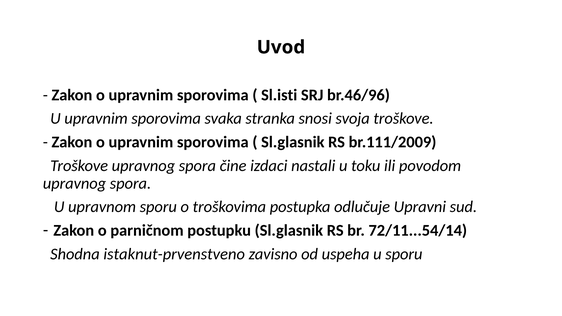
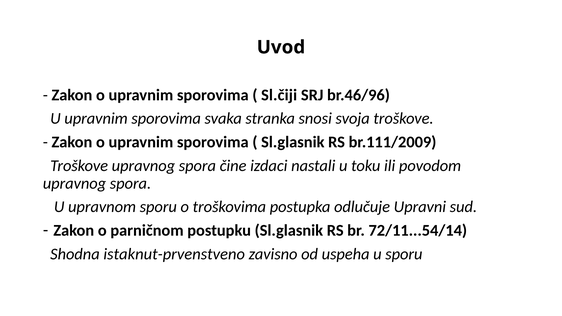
Sl.isti: Sl.isti -> Sl.čiji
